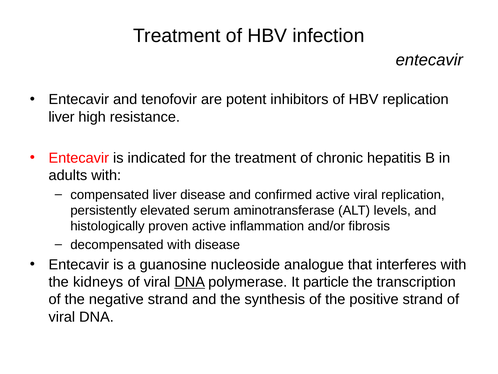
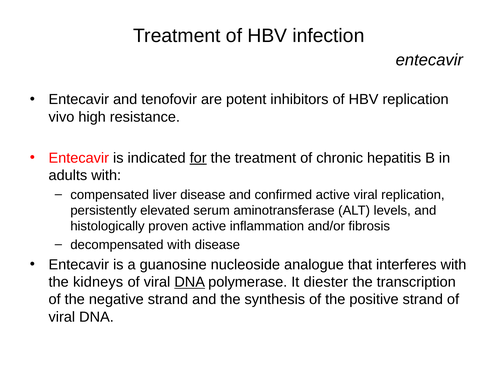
liver at (62, 117): liver -> vivo
for underline: none -> present
particle: particle -> diester
